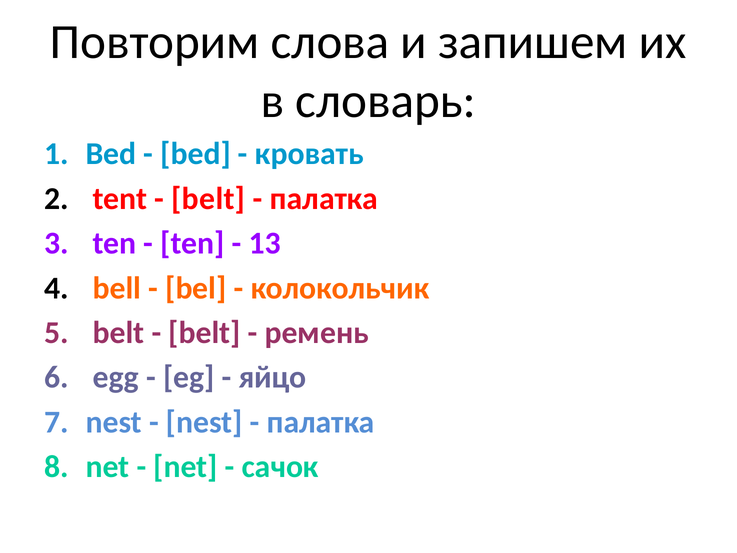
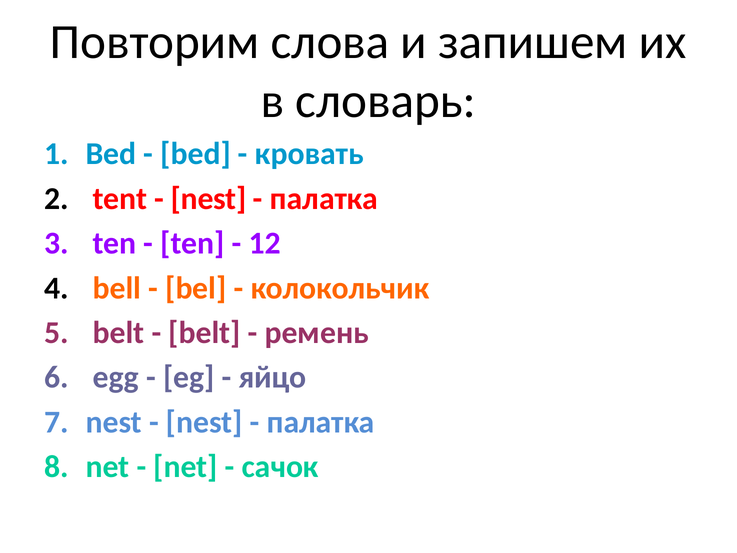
belt at (208, 199): belt -> nest
13: 13 -> 12
